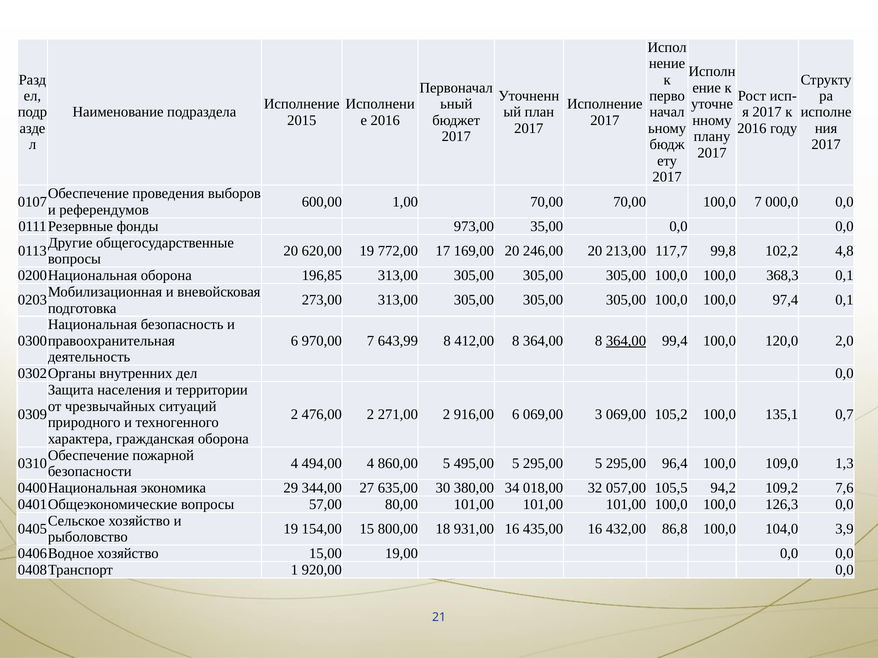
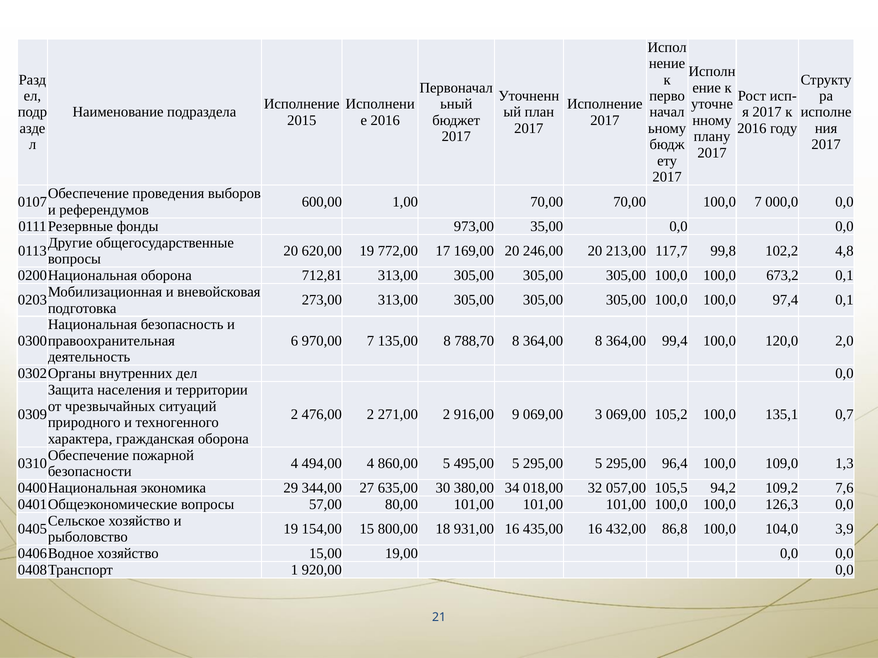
196,85: 196,85 -> 712,81
368,3: 368,3 -> 673,2
643,99: 643,99 -> 135,00
412,00: 412,00 -> 788,70
364,00 at (626, 341) underline: present -> none
916,00 6: 6 -> 9
